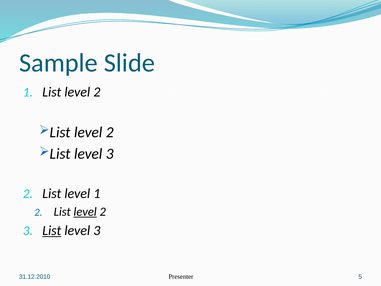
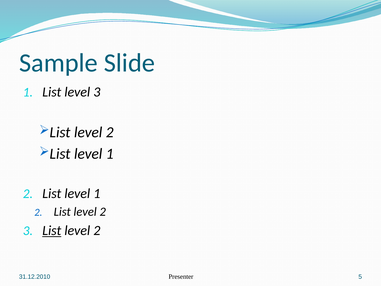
1 List level 2: 2 -> 3
3 at (110, 154): 3 -> 1
level at (85, 212) underline: present -> none
3 at (97, 230): 3 -> 2
